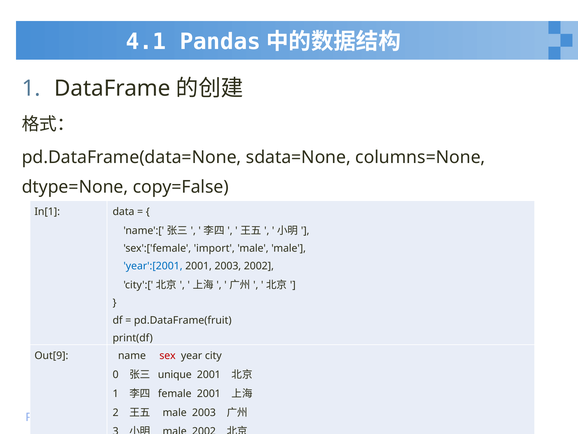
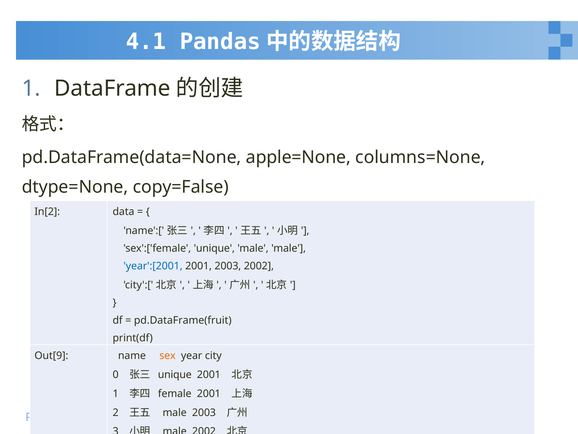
sdata=None: sdata=None -> apple=None
In[1: In[1 -> In[2
sex':['female import: import -> unique
sex colour: red -> orange
